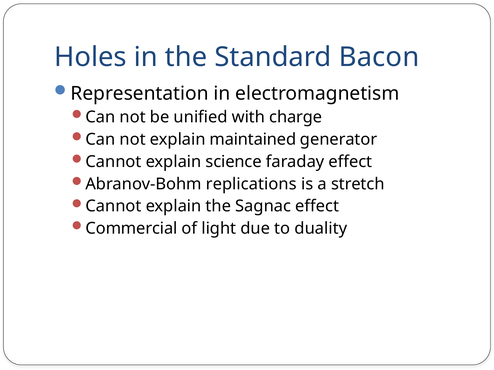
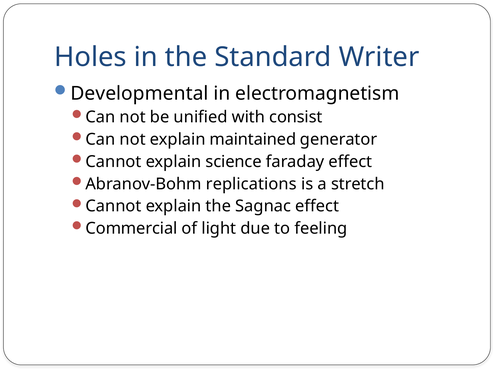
Bacon: Bacon -> Writer
Representation: Representation -> Developmental
charge: charge -> consist
duality: duality -> feeling
